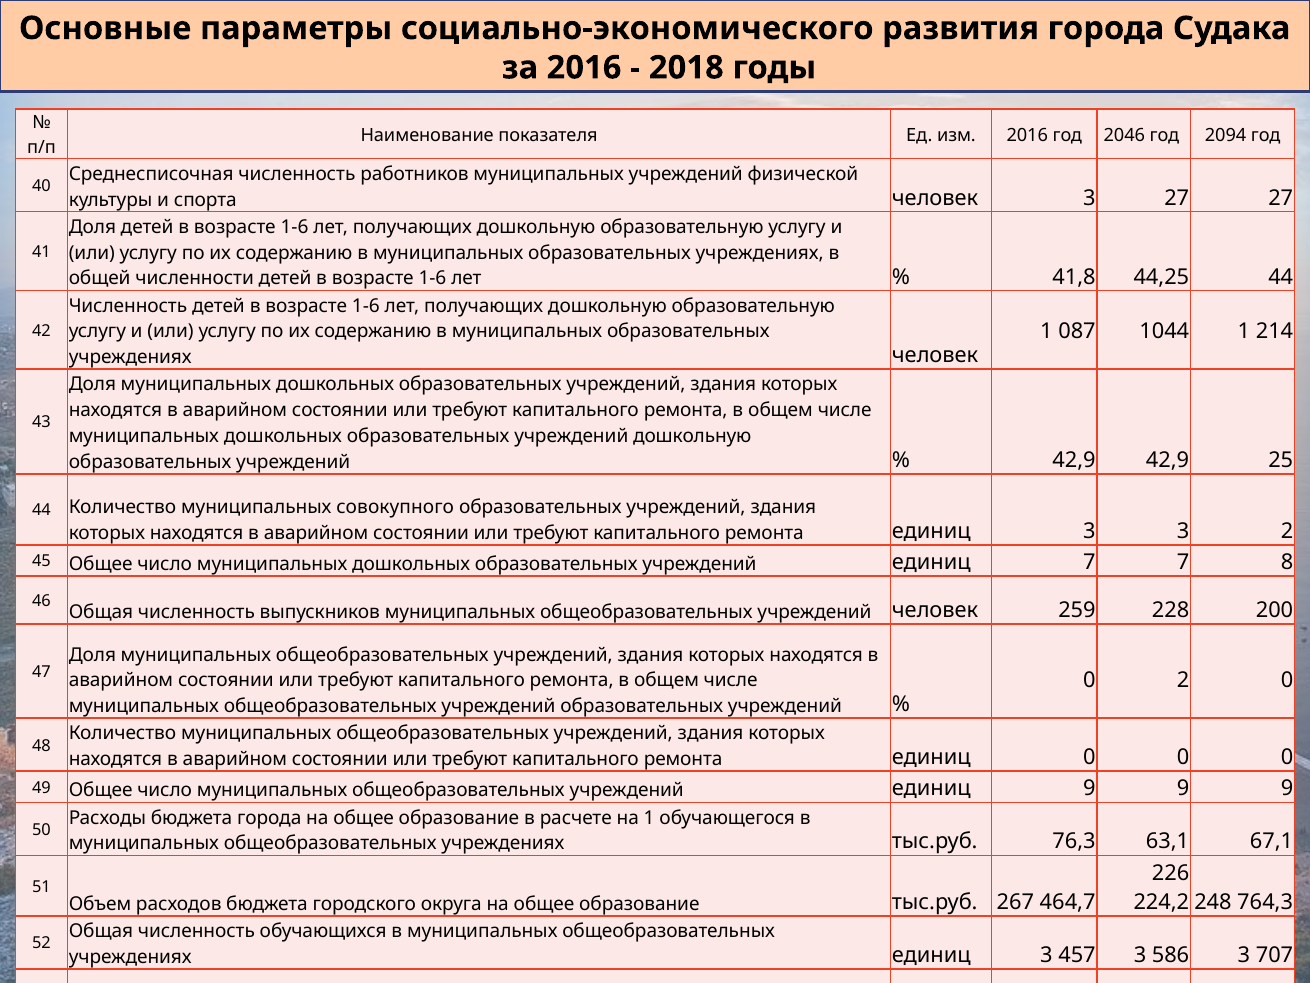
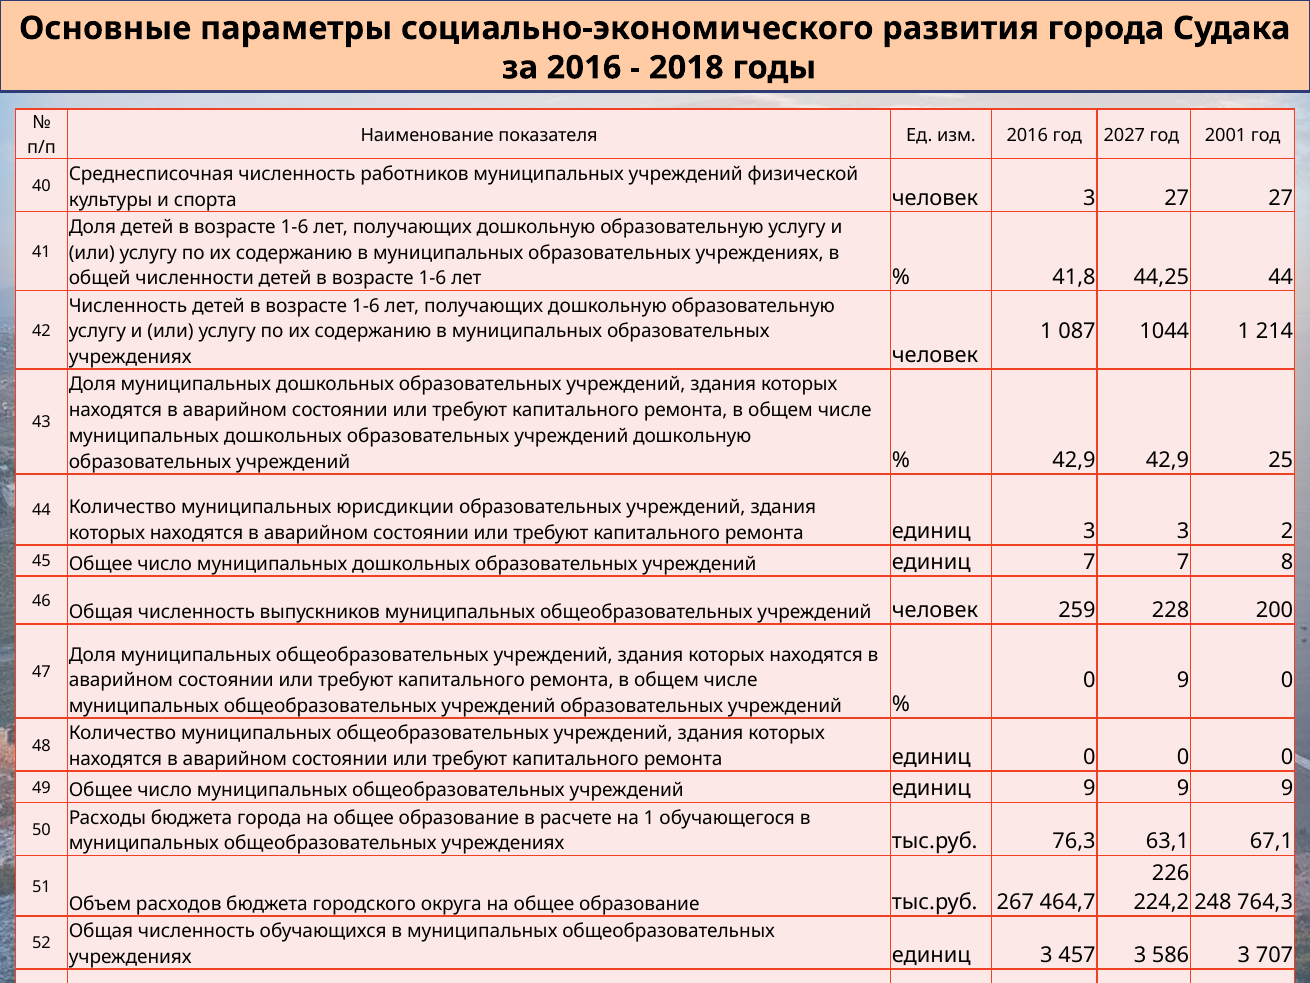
2046: 2046 -> 2027
2094: 2094 -> 2001
совокупного: совокупного -> юрисдикции
0 2: 2 -> 9
